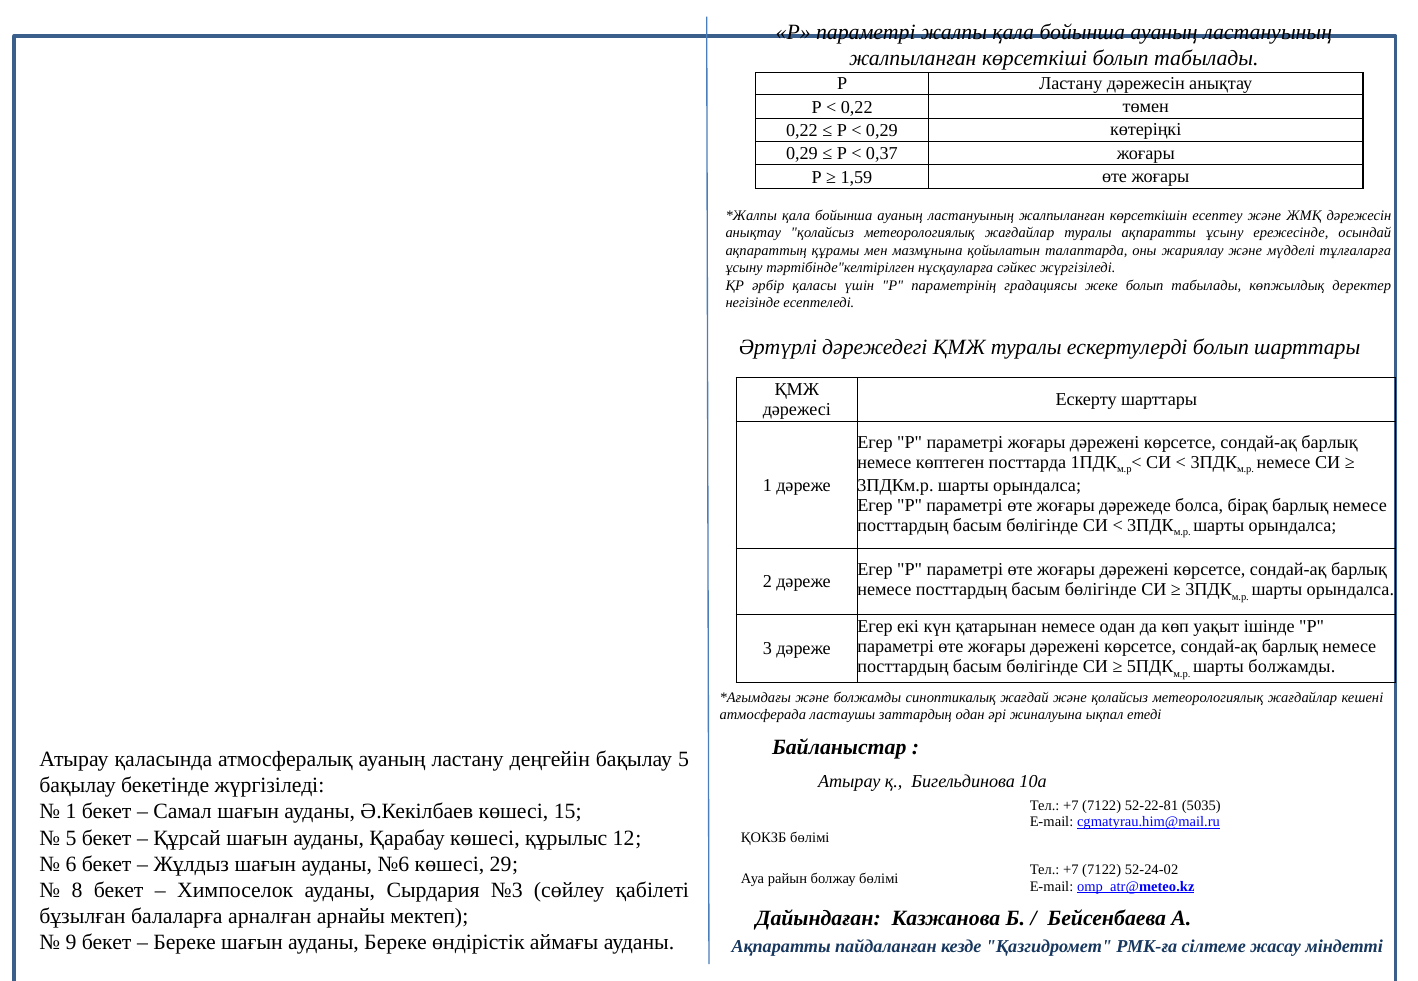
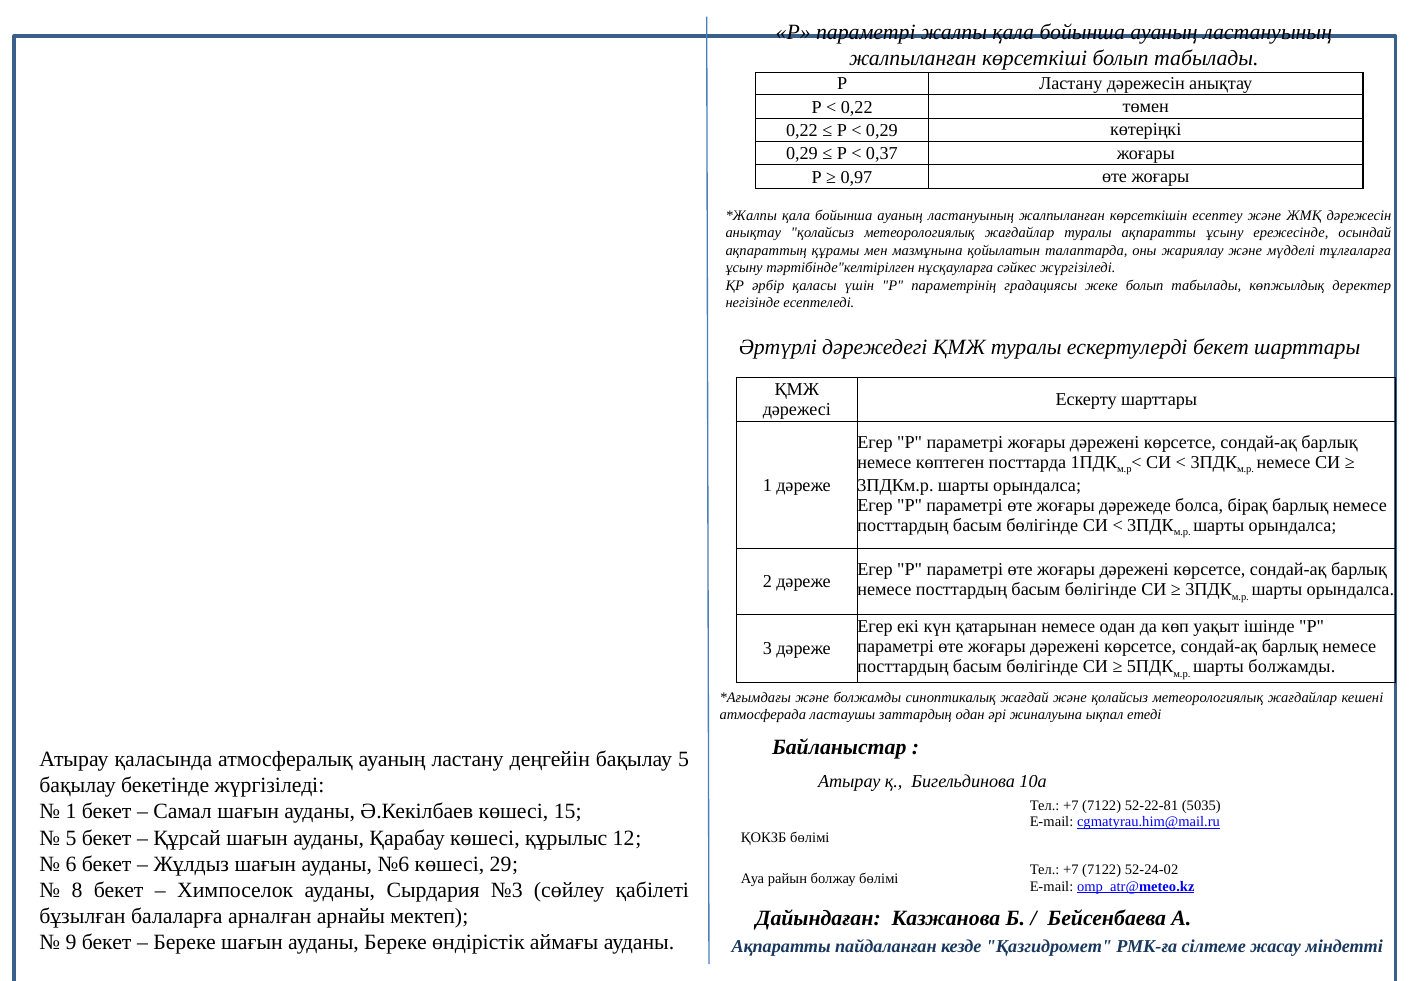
1,59: 1,59 -> 0,97
ескертулерді болып: болып -> бекет
